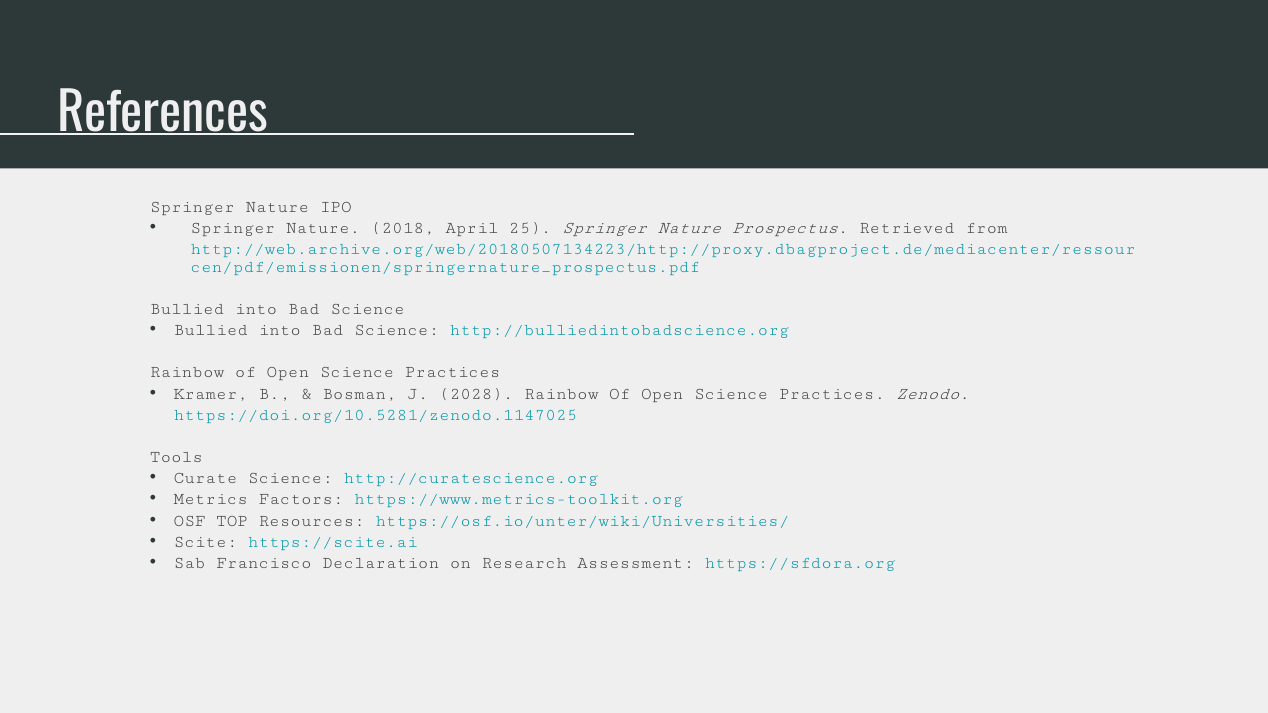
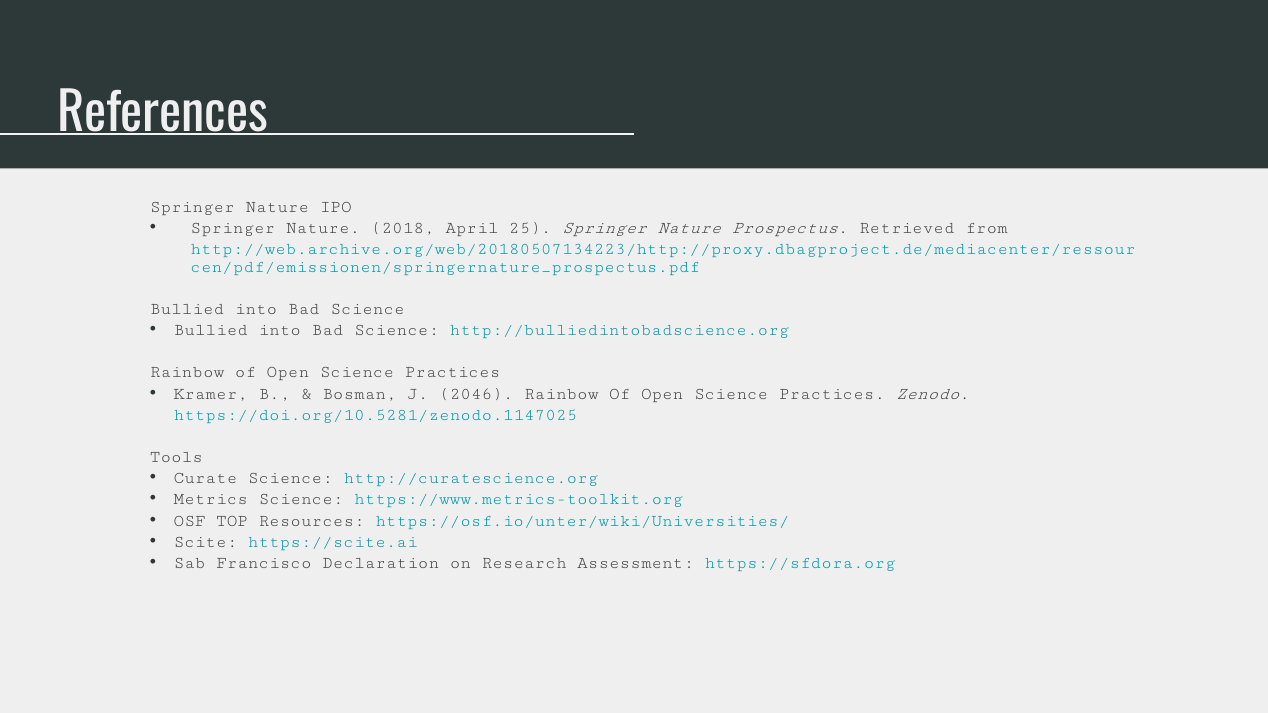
2028: 2028 -> 2046
Metrics Factors: Factors -> Science
